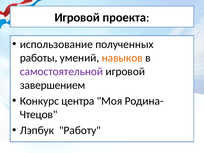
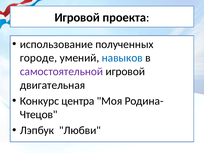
работы: работы -> городе
навыков colour: orange -> blue
завершением: завершением -> двигательная
Работу: Работу -> Любви
